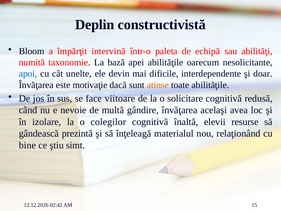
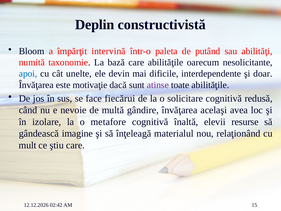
echipă: echipă -> putând
bază apei: apei -> care
atinse colour: orange -> purple
viitoare: viitoare -> fiecărui
colegilor: colegilor -> metafore
prezintă: prezintă -> imagine
bine: bine -> mult
ştiu simt: simt -> care
